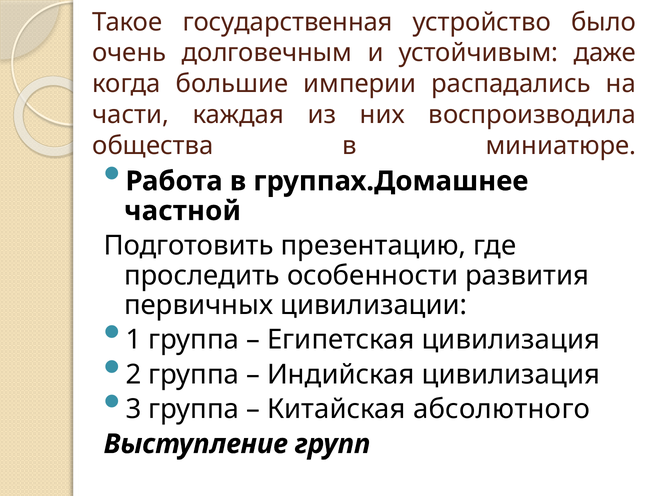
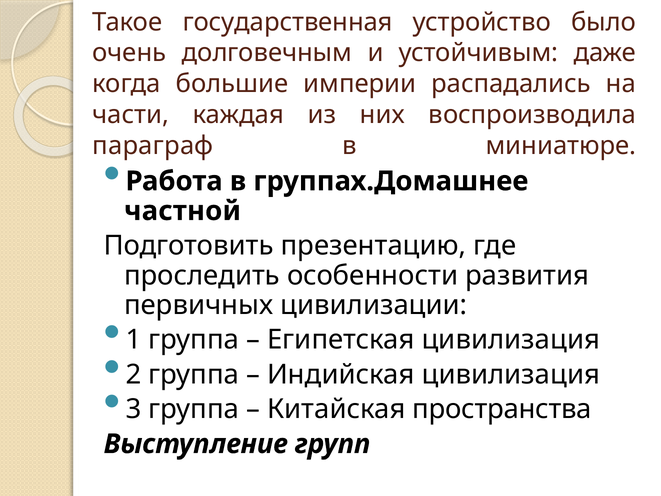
общества: общества -> параграф
абсолютного: абсолютного -> пространства
